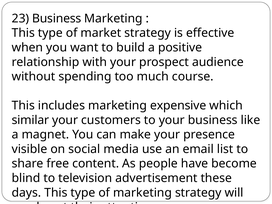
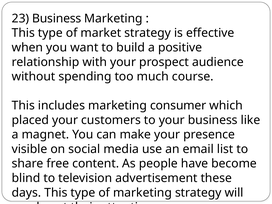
expensive: expensive -> consumer
similar: similar -> placed
